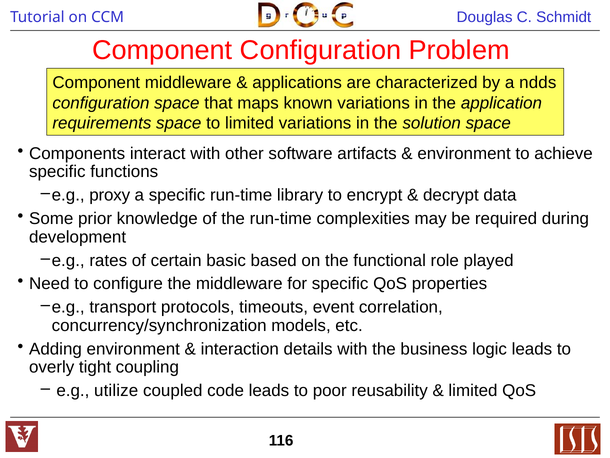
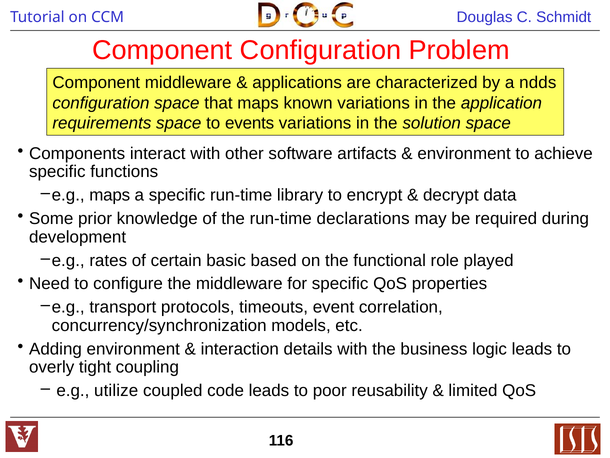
to limited: limited -> events
e.g proxy: proxy -> maps
complexities: complexities -> declarations
